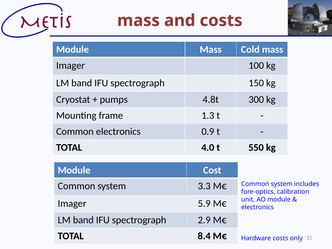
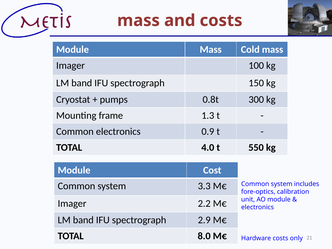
4.8t: 4.8t -> 0.8t
5.9: 5.9 -> 2.2
8.4: 8.4 -> 8.0
